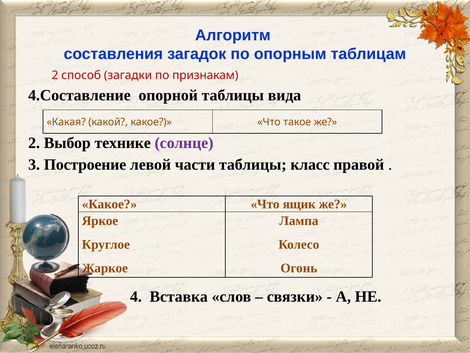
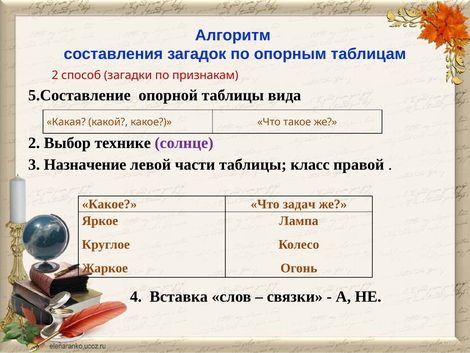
4.Составление: 4.Составление -> 5.Составление
Построение: Построение -> Назначение
ящик: ящик -> задач
